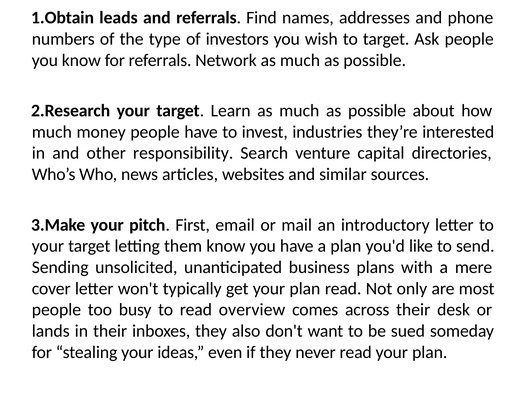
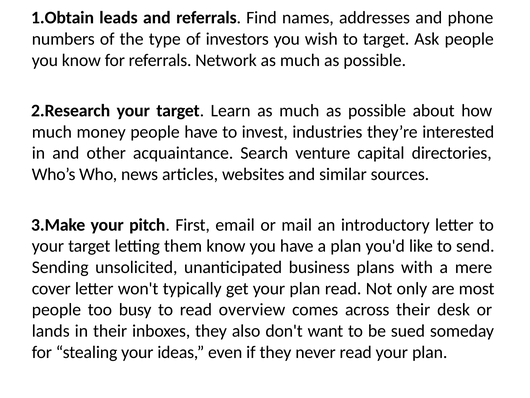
responsibility: responsibility -> acquaintance
